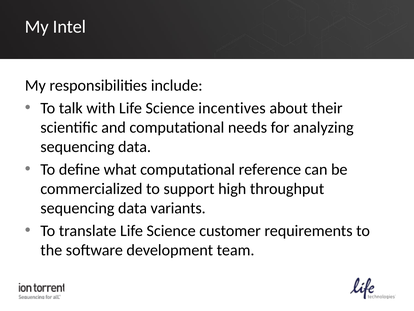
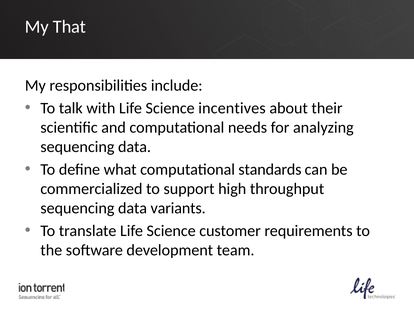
Intel: Intel -> That
reference: reference -> standards
